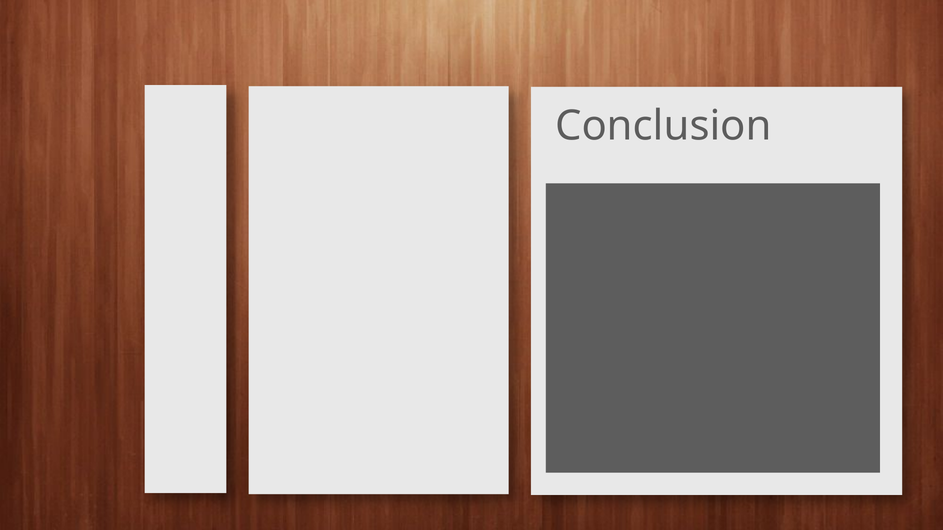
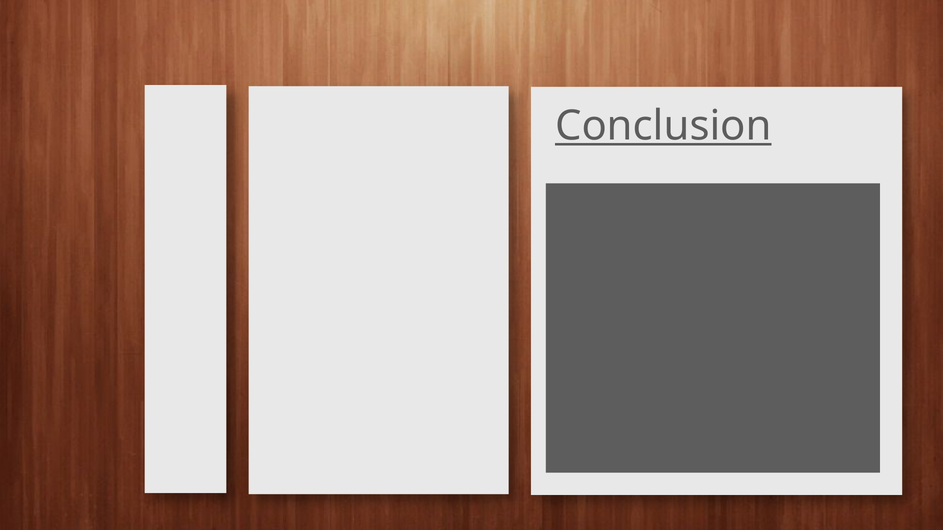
Conclusion underline: none -> present
